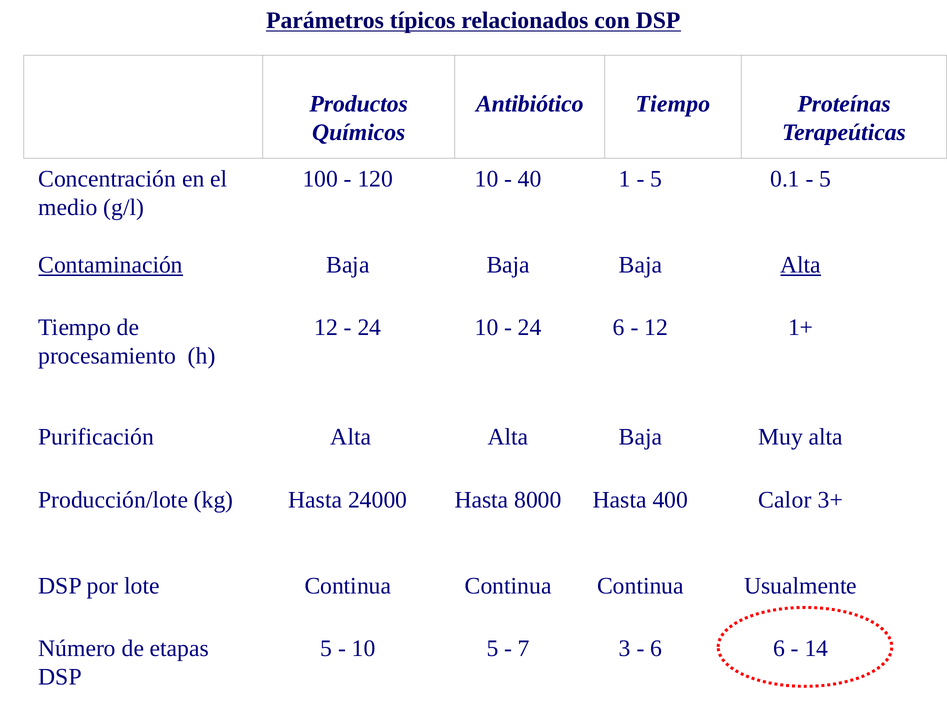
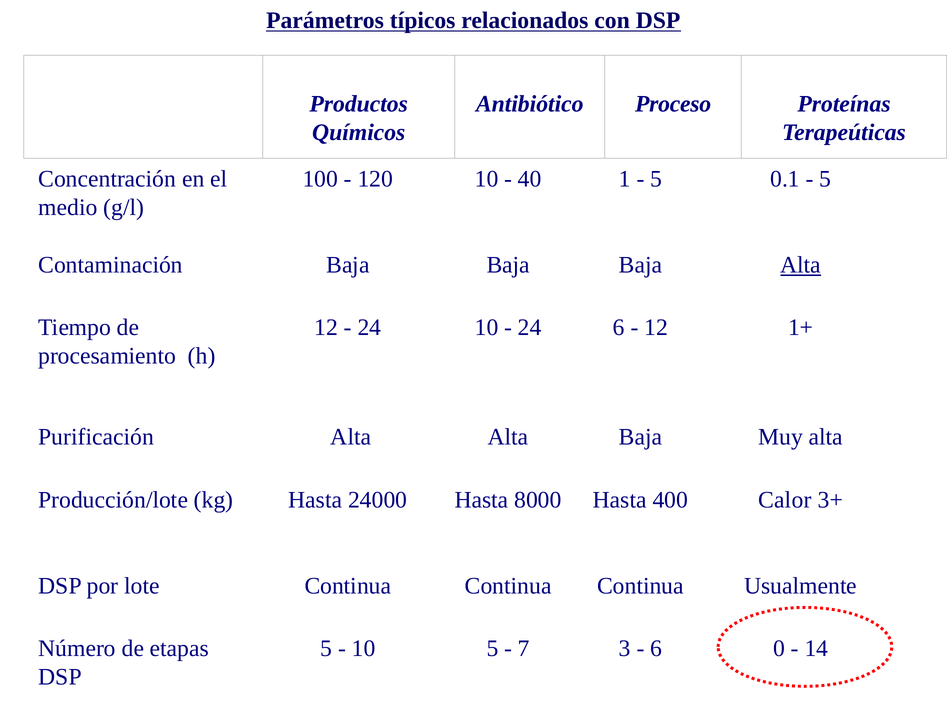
Antibiótico Tiempo: Tiempo -> Proceso
Contaminación underline: present -> none
6 6: 6 -> 0
